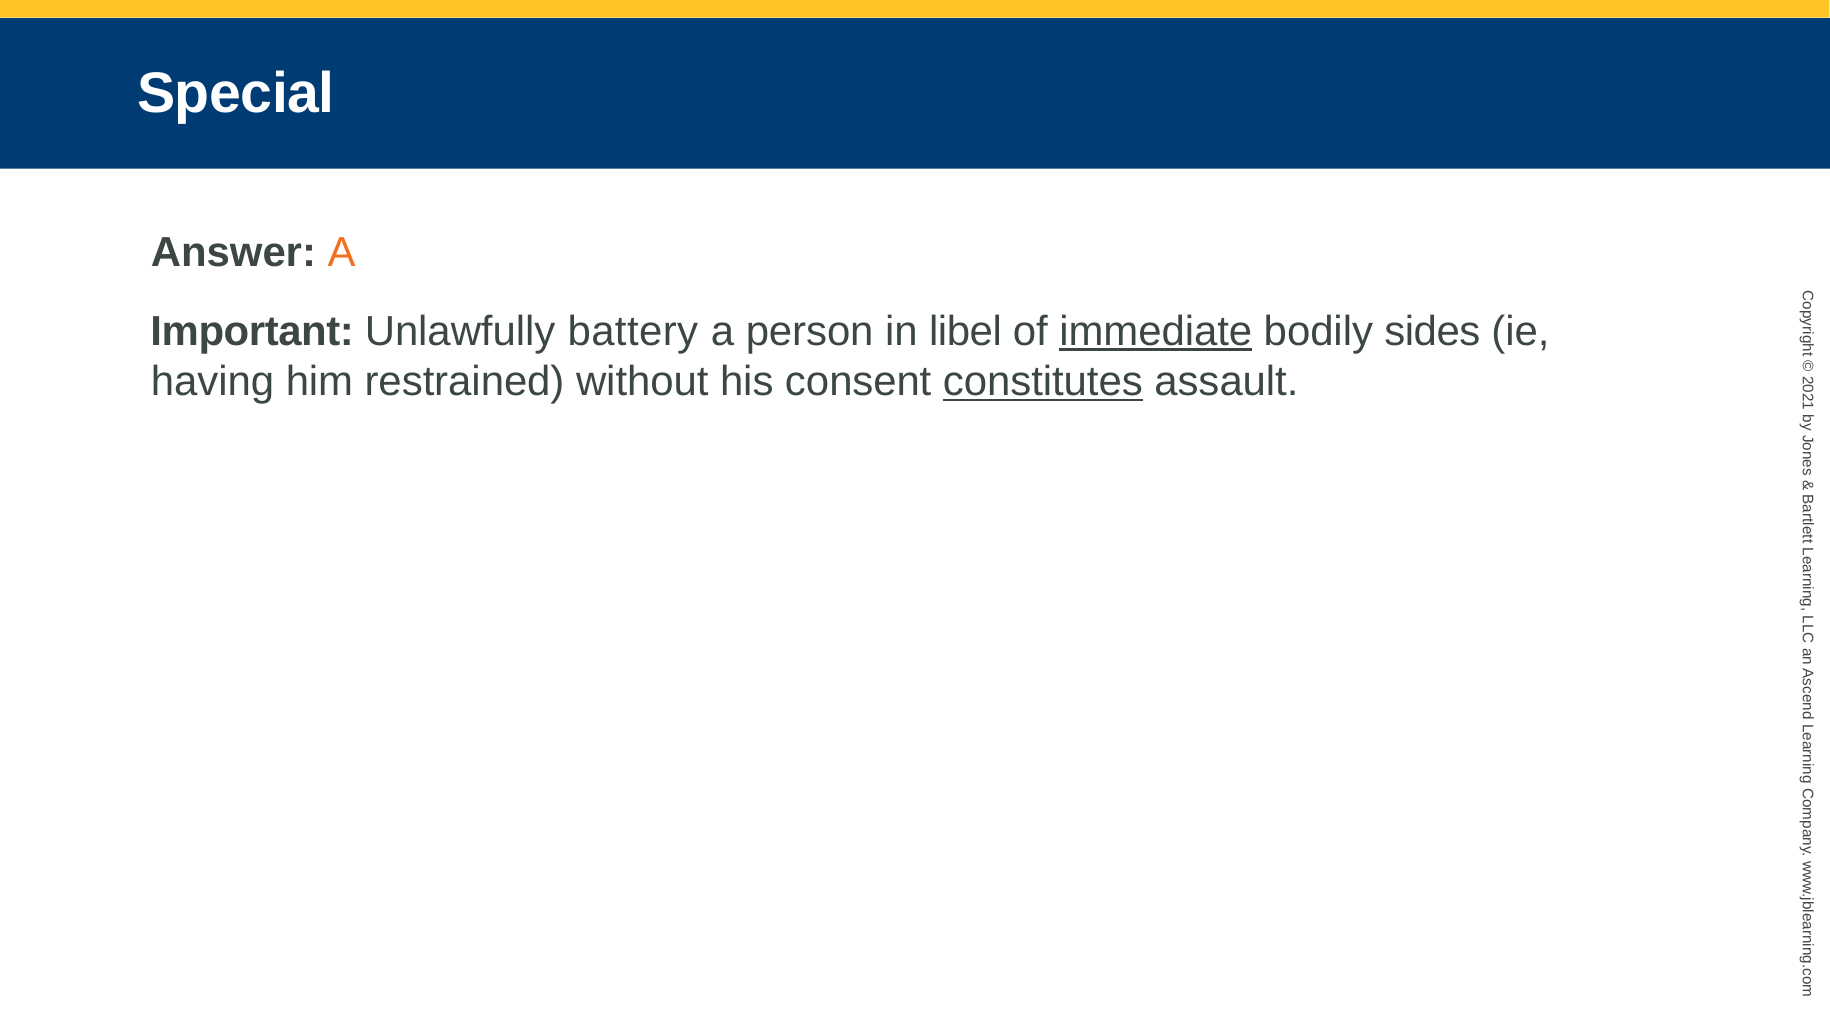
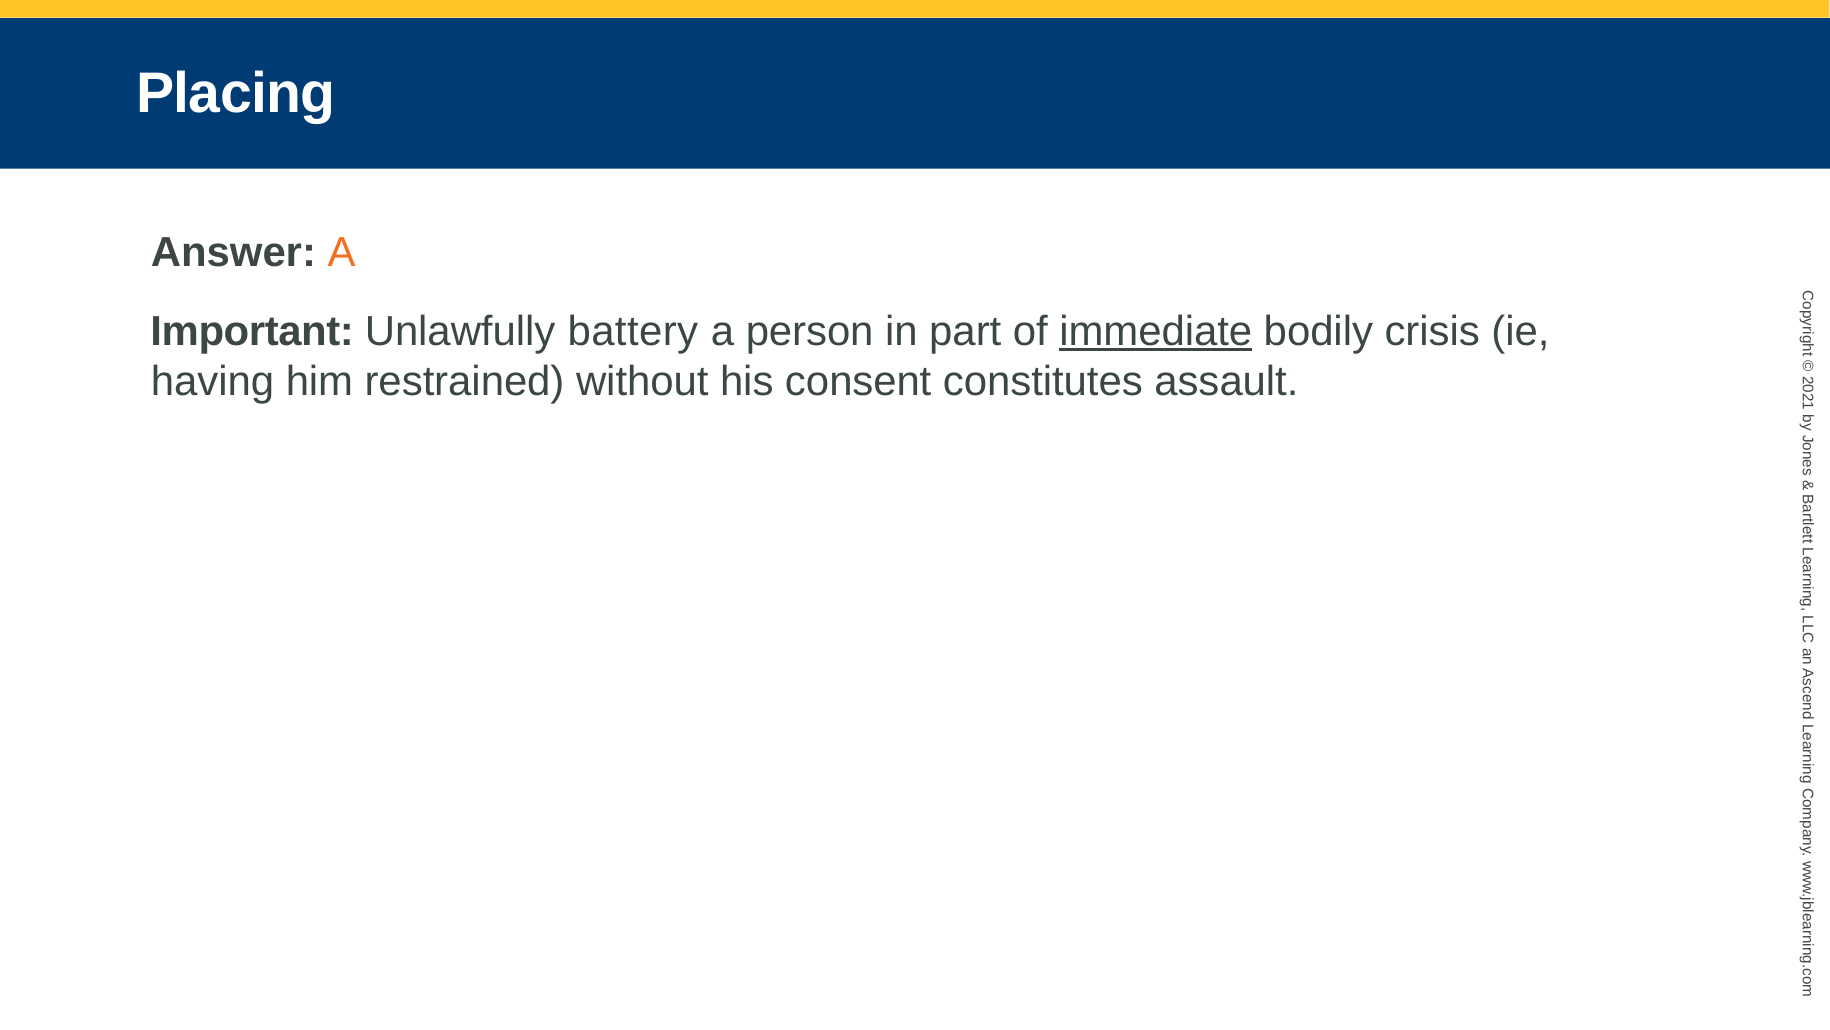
Special: Special -> Placing
libel: libel -> part
sides: sides -> crisis
constitutes underline: present -> none
